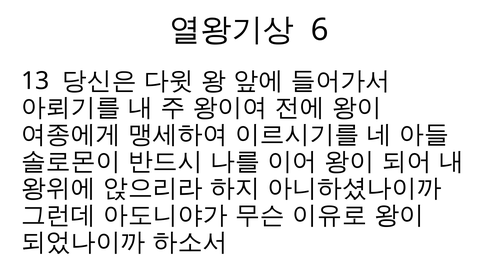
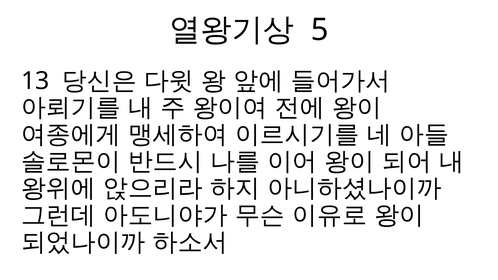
6: 6 -> 5
